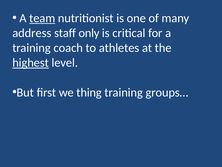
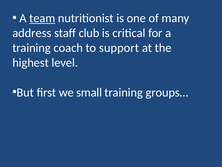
only: only -> club
athletes: athletes -> support
highest underline: present -> none
thing: thing -> small
